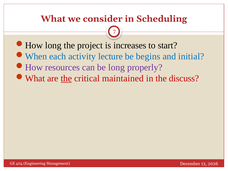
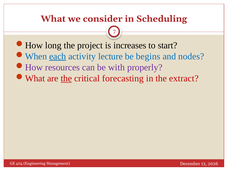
each underline: none -> present
initial: initial -> nodes
be long: long -> with
maintained: maintained -> forecasting
discuss: discuss -> extract
